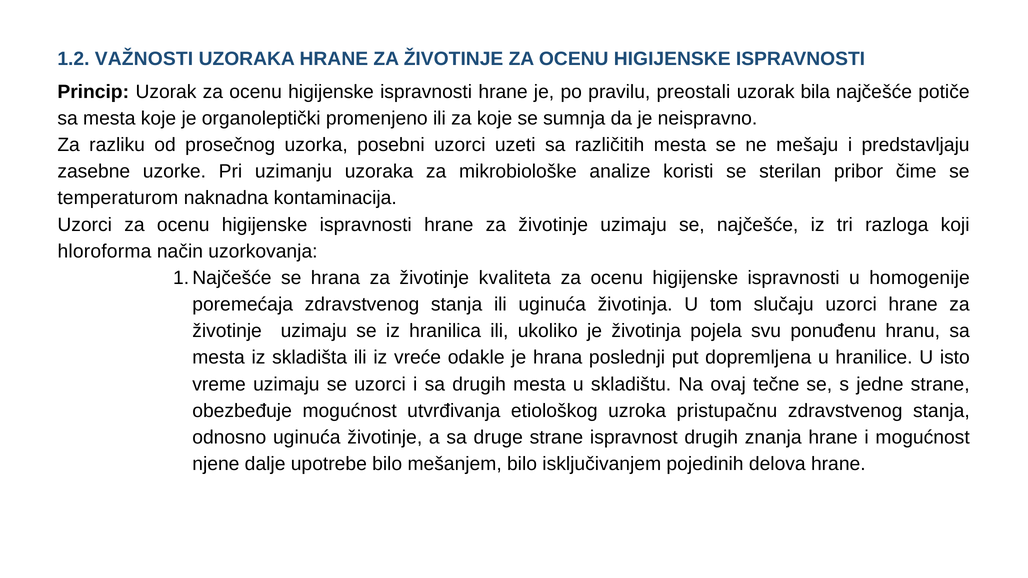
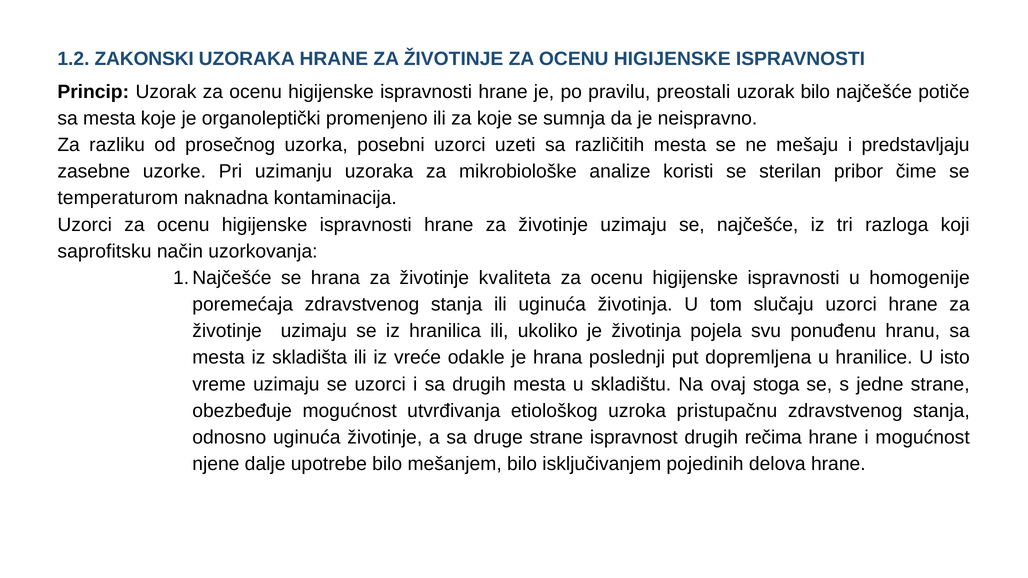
VAŽNOSTI: VAŽNOSTI -> ZAKONSKI
uzorak bila: bila -> bilo
hloroforma: hloroforma -> saprofitsku
tečne: tečne -> stoga
znanja: znanja -> rečima
